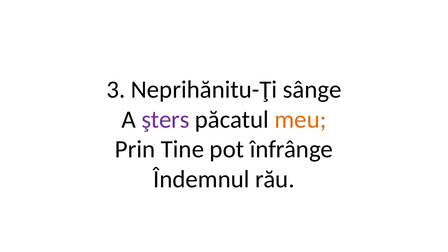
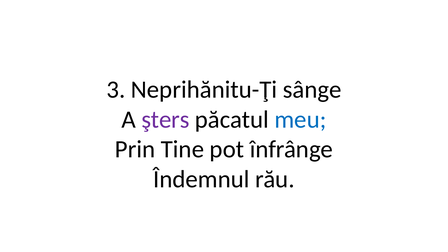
meu colour: orange -> blue
